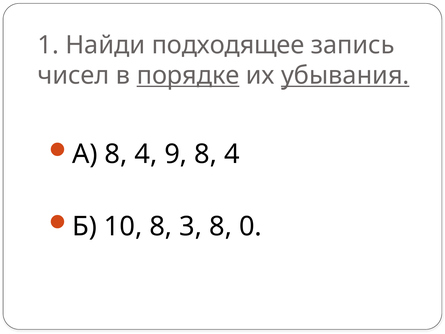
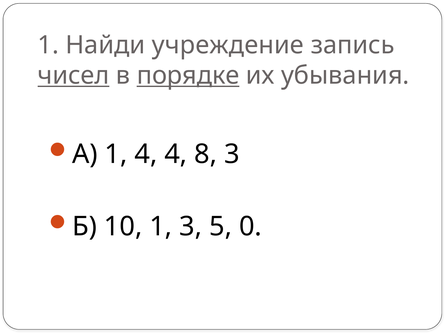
подходящее: подходящее -> учреждение
чисел underline: none -> present
убывания underline: present -> none
А 8: 8 -> 1
4 9: 9 -> 4
4 at (232, 154): 4 -> 3
10 8: 8 -> 1
3 8: 8 -> 5
